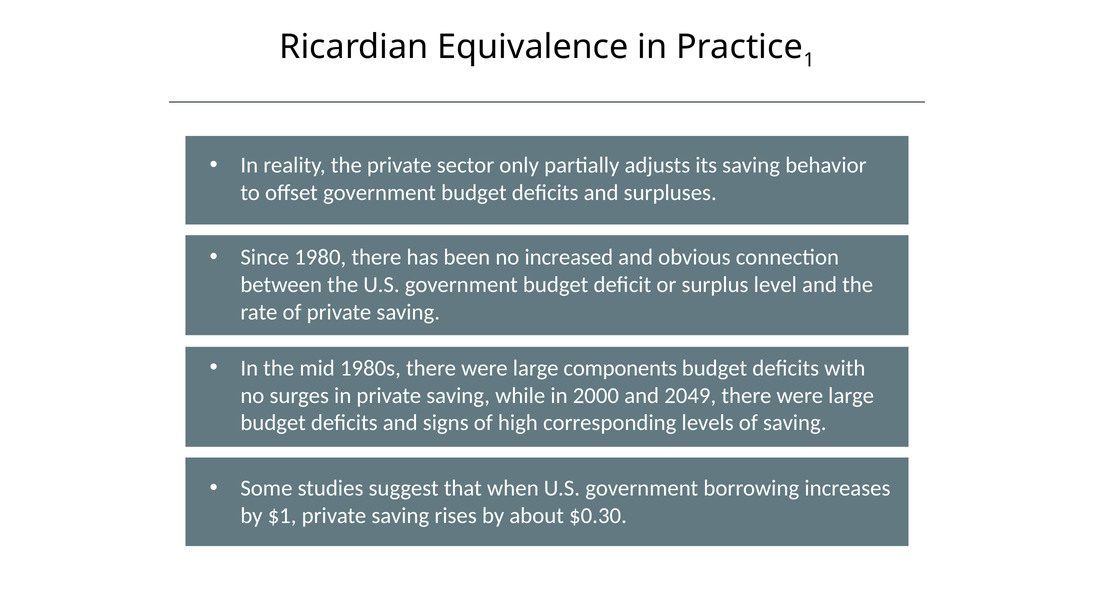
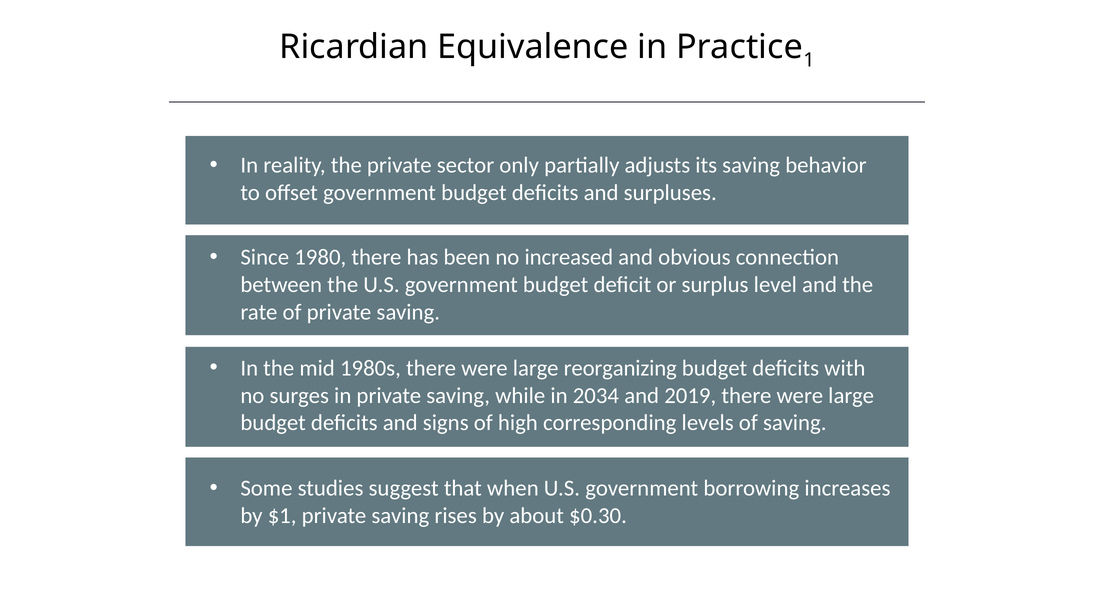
components: components -> reorganizing
2000: 2000 -> 2034
2049: 2049 -> 2019
